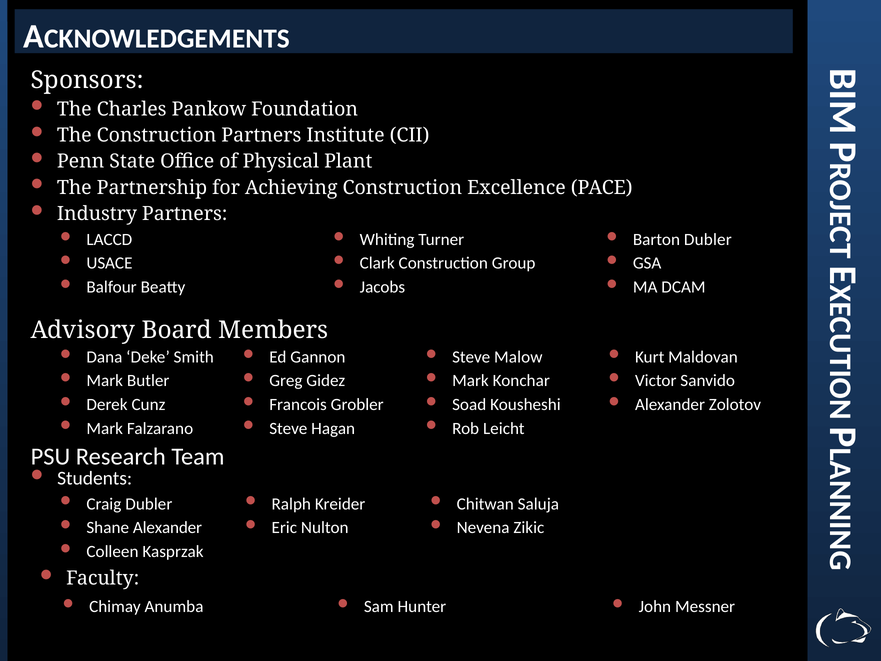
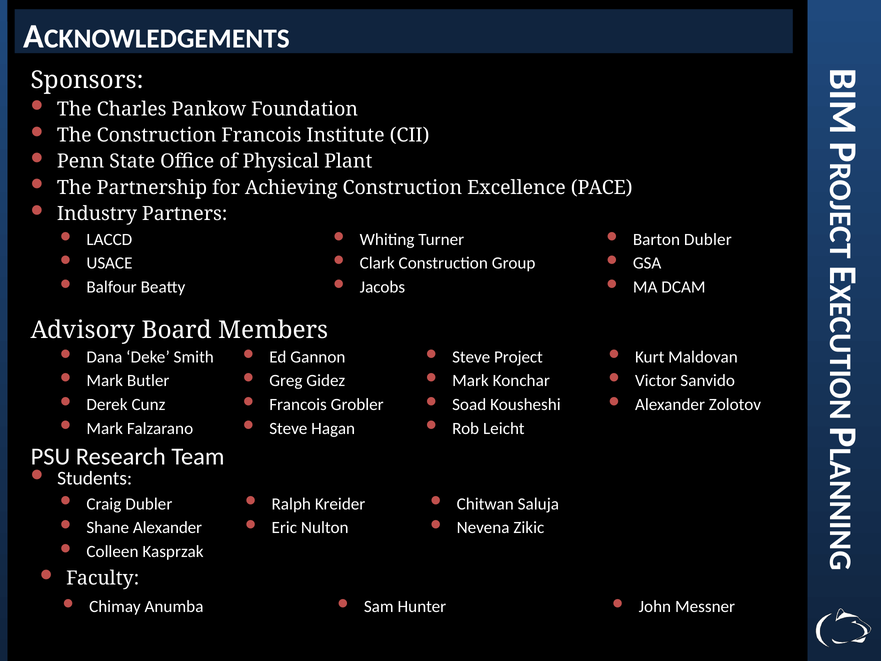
Construction Partners: Partners -> Francois
Malow: Malow -> Project
